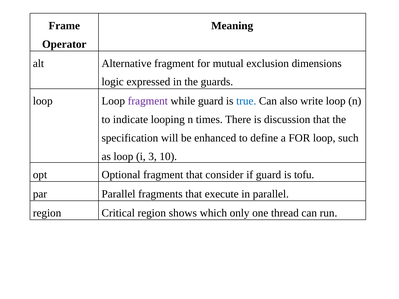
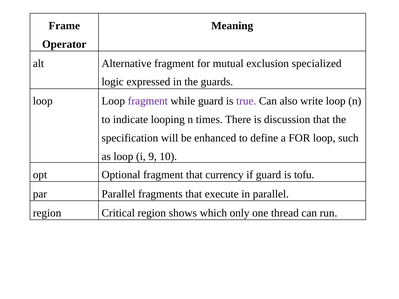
dimensions: dimensions -> specialized
true colour: blue -> purple
3: 3 -> 9
consider: consider -> currency
